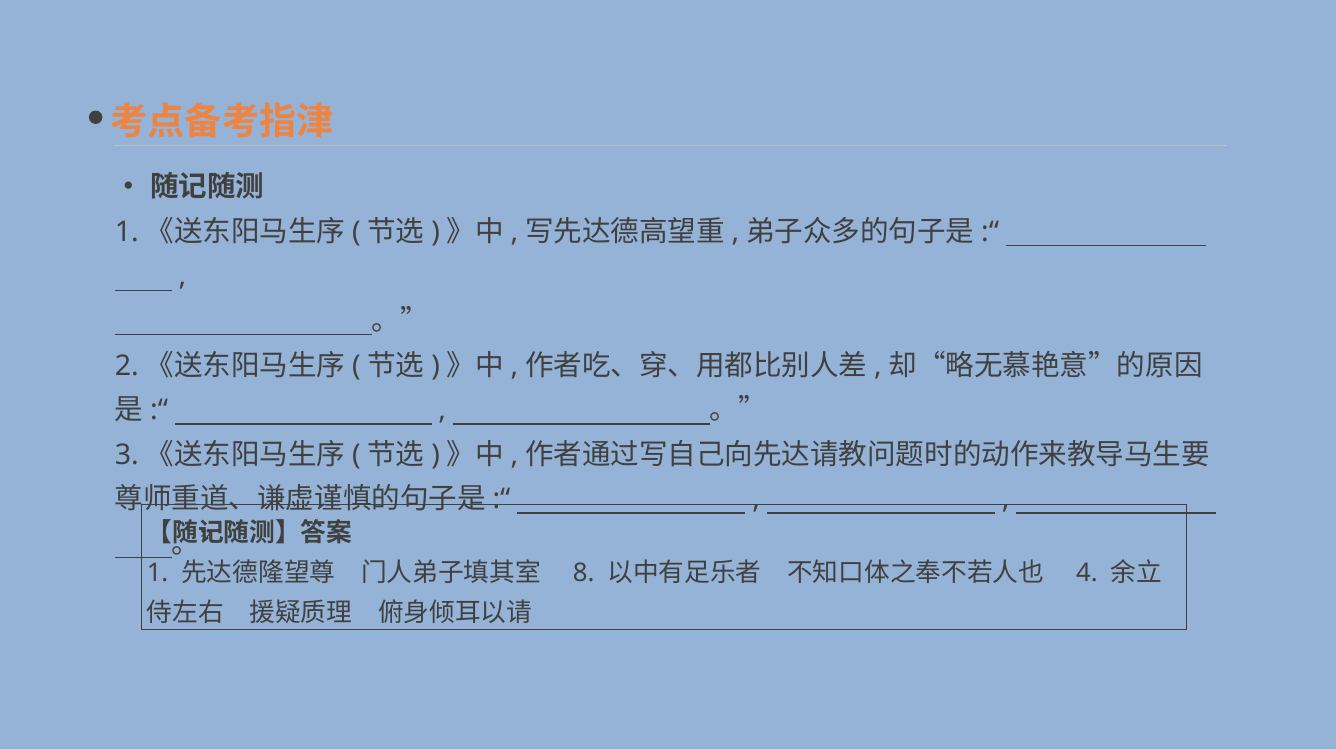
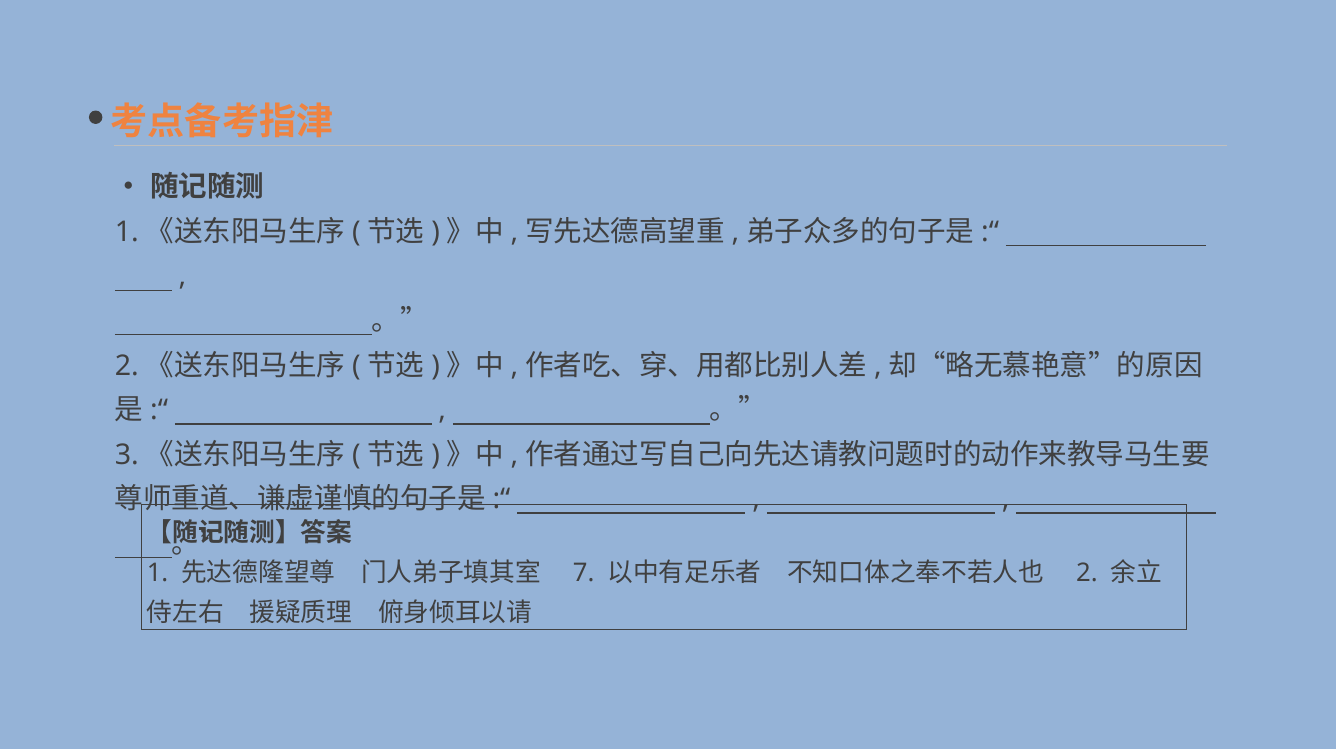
8: 8 -> 7
4 at (1087, 573): 4 -> 2
